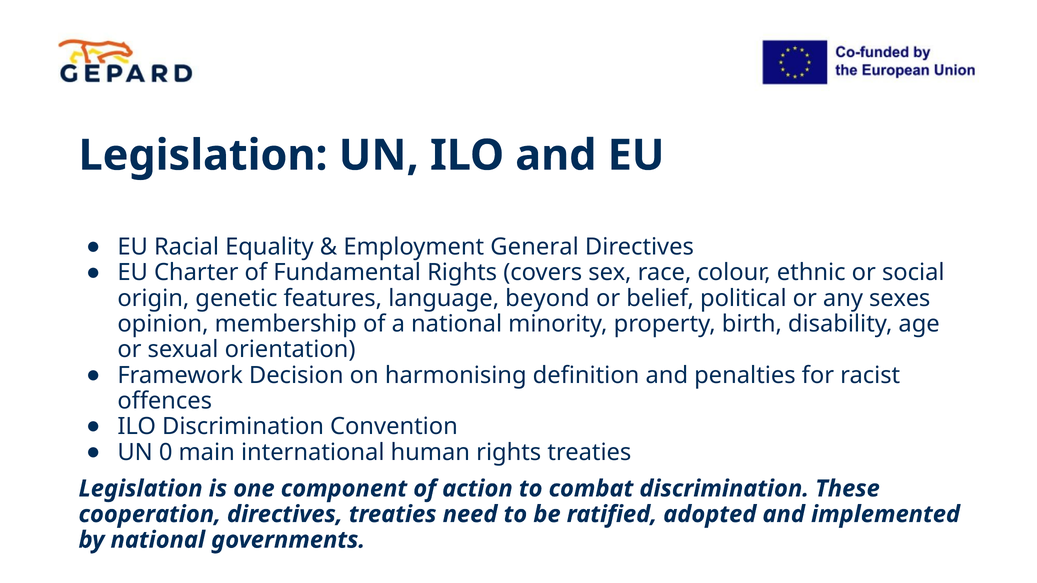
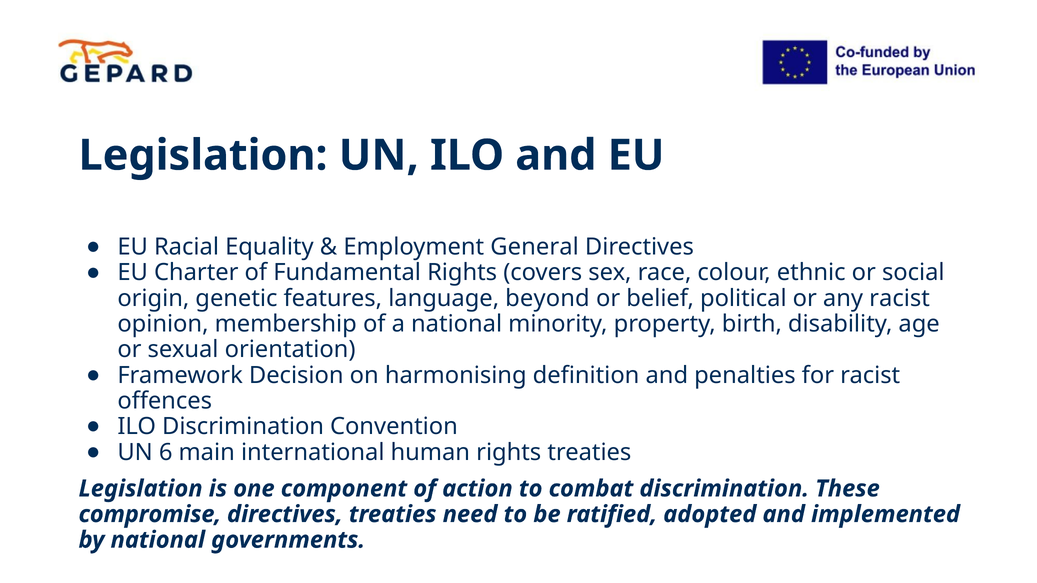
any sexes: sexes -> racist
0: 0 -> 6
cooperation: cooperation -> compromise
